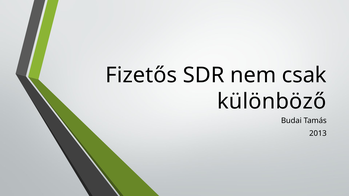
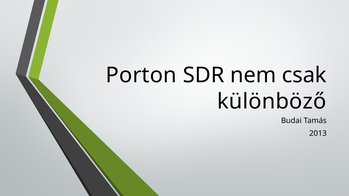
Fizetős: Fizetős -> Porton
